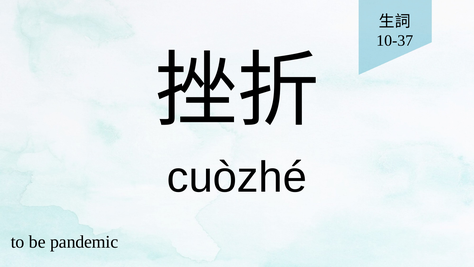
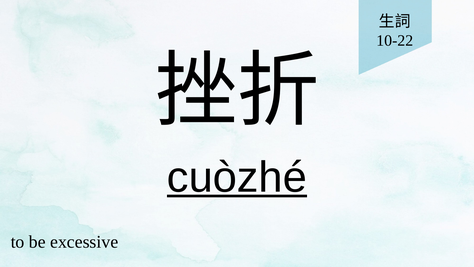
10-37: 10-37 -> 10-22
cuòzhé underline: none -> present
pandemic: pandemic -> excessive
